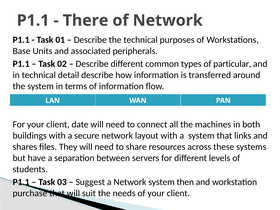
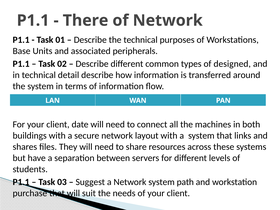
particular: particular -> designed
then: then -> path
